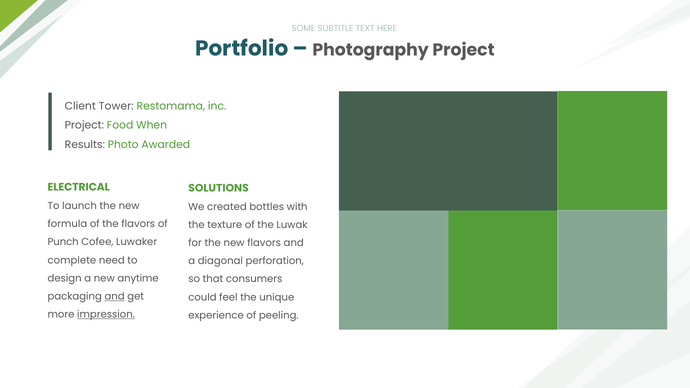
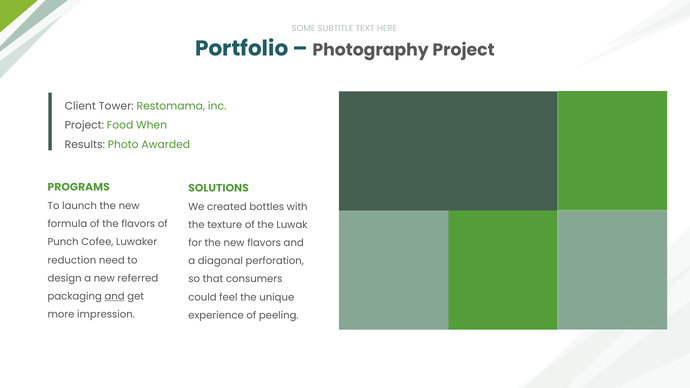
ELECTRICAL: ELECTRICAL -> PROGRAMS
complete: complete -> reduction
anytime: anytime -> referred
impression underline: present -> none
